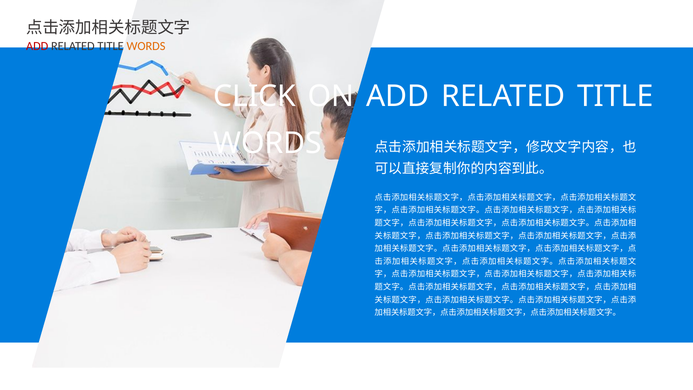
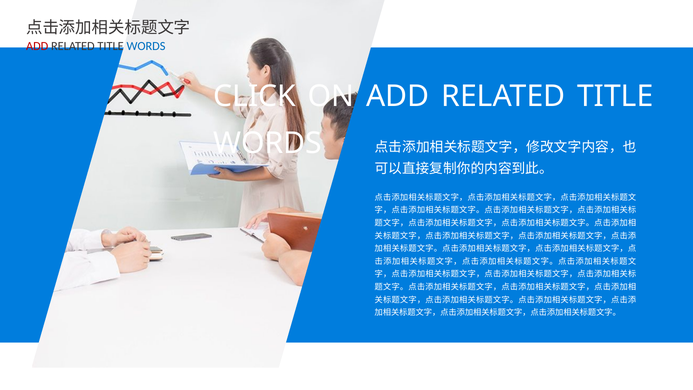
WORDS at (146, 46) colour: orange -> blue
